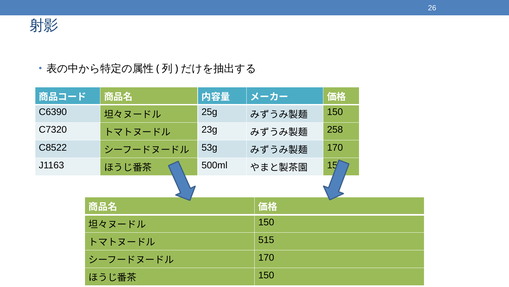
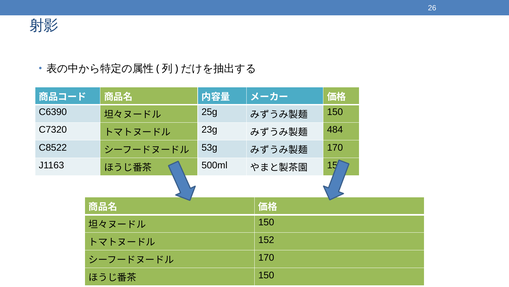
258: 258 -> 484
515: 515 -> 152
